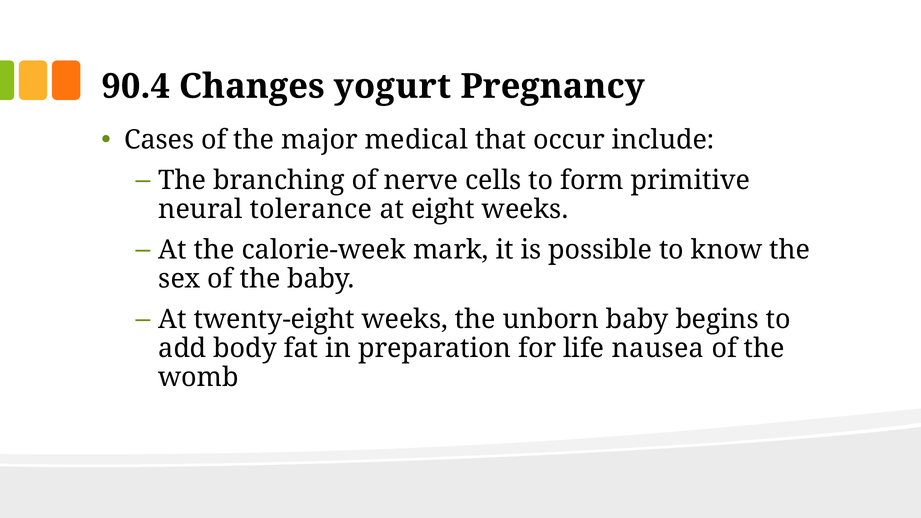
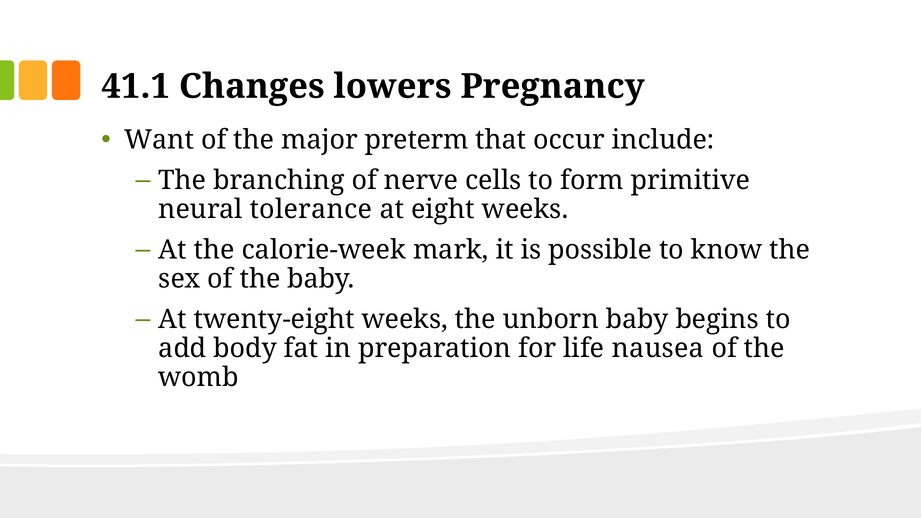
90.4: 90.4 -> 41.1
yogurt: yogurt -> lowers
Cases: Cases -> Want
medical: medical -> preterm
